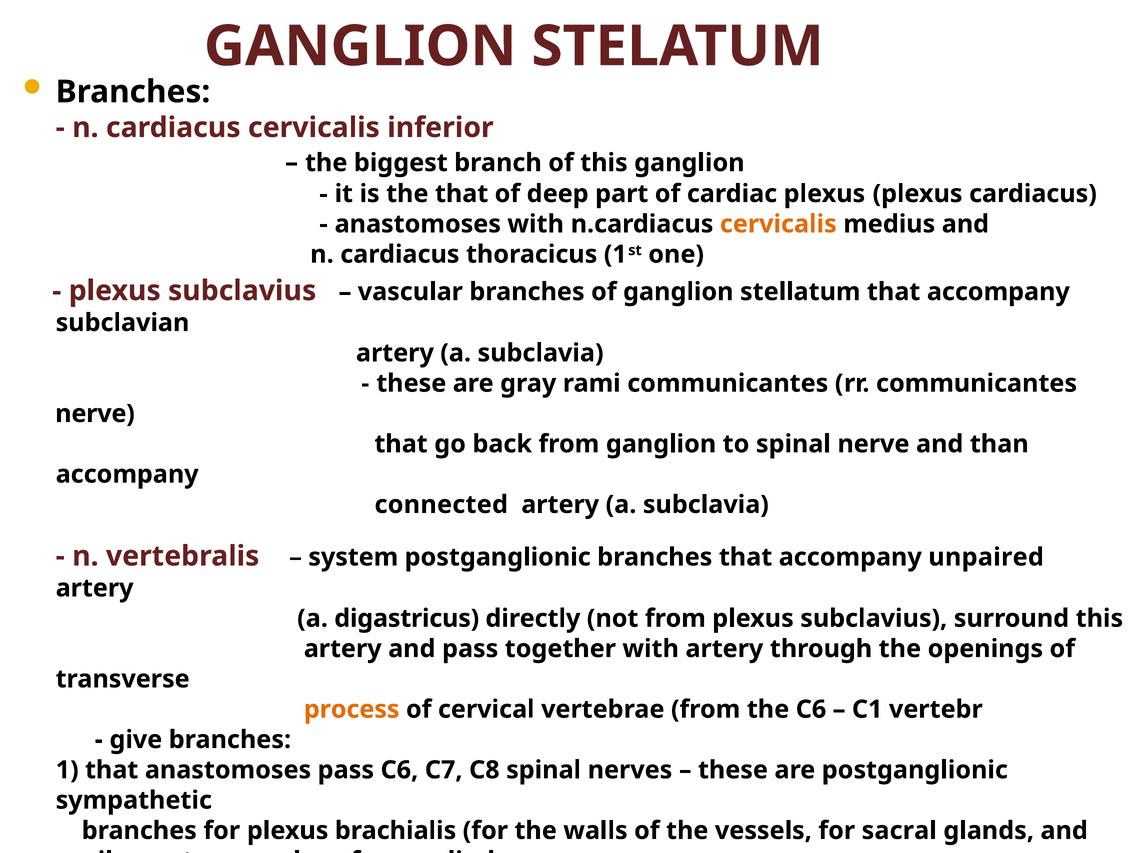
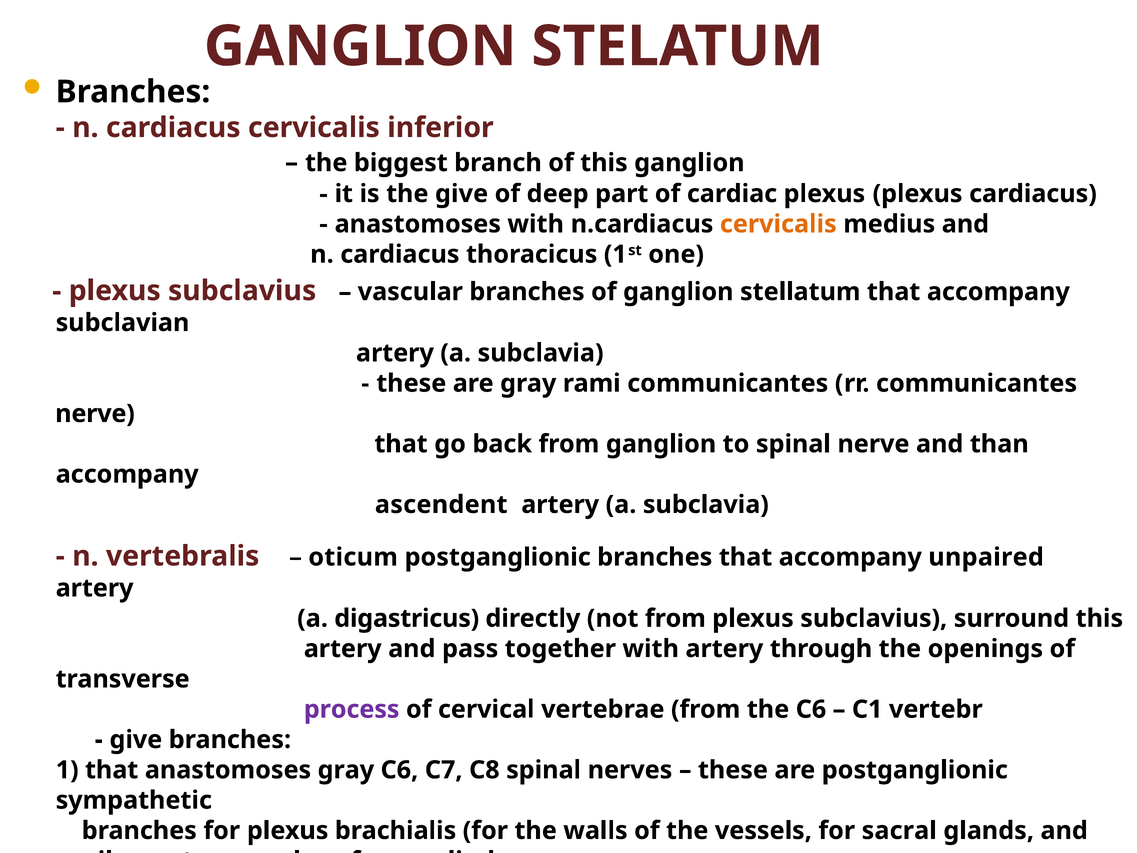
the that: that -> give
connected: connected -> ascendent
system: system -> oticum
process colour: orange -> purple
anastomoses pass: pass -> gray
